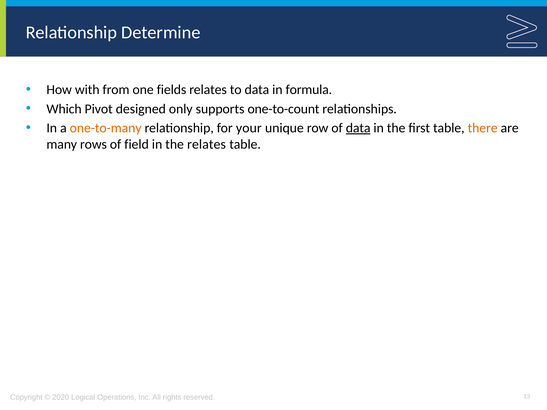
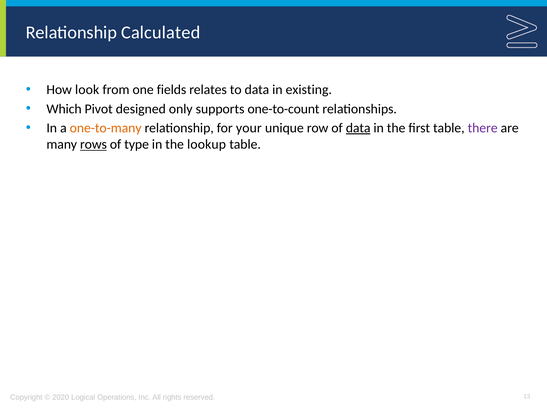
Determine: Determine -> Calculated
with: with -> look
formula: formula -> existing
there colour: orange -> purple
rows underline: none -> present
field: field -> type
the relates: relates -> lookup
